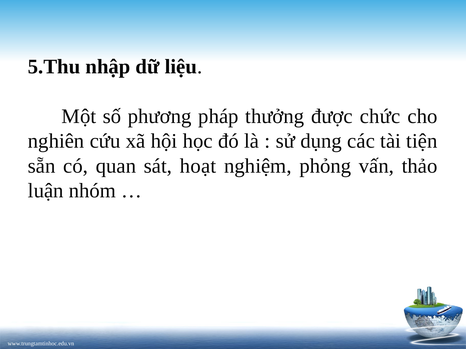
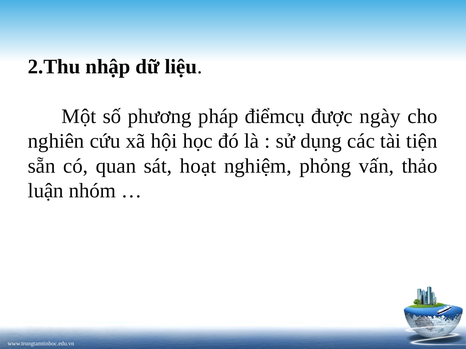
5.Thu: 5.Thu -> 2.Thu
thưởng: thưởng -> điểmcụ
chức: chức -> ngày
